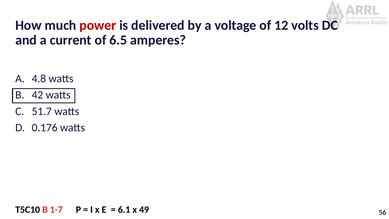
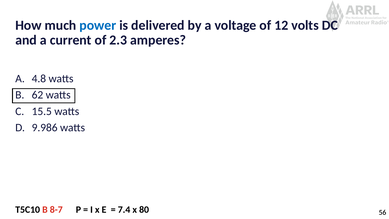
power colour: red -> blue
6.5: 6.5 -> 2.3
42: 42 -> 62
51.7: 51.7 -> 15.5
0.176: 0.176 -> 9.986
1-7: 1-7 -> 8-7
6.1: 6.1 -> 7.4
49: 49 -> 80
